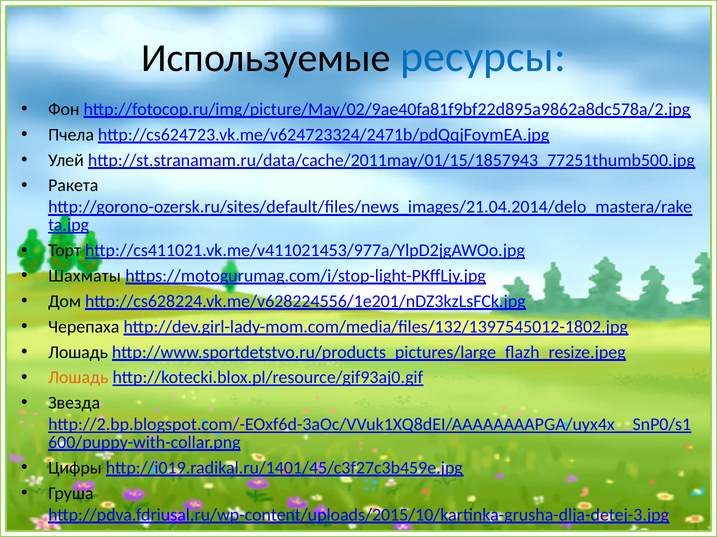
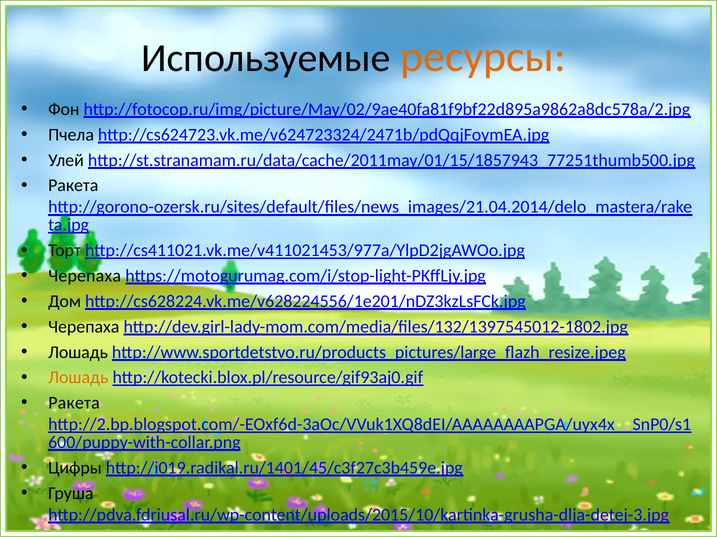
ресурсы colour: blue -> orange
Шахматы at (85, 276): Шахматы -> Черепаха
Звезда at (74, 404): Звезда -> Ракета
